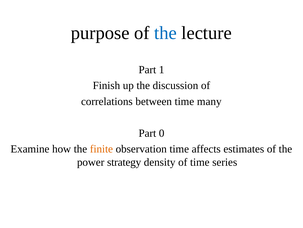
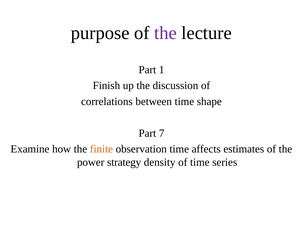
the at (166, 33) colour: blue -> purple
many: many -> shape
0: 0 -> 7
